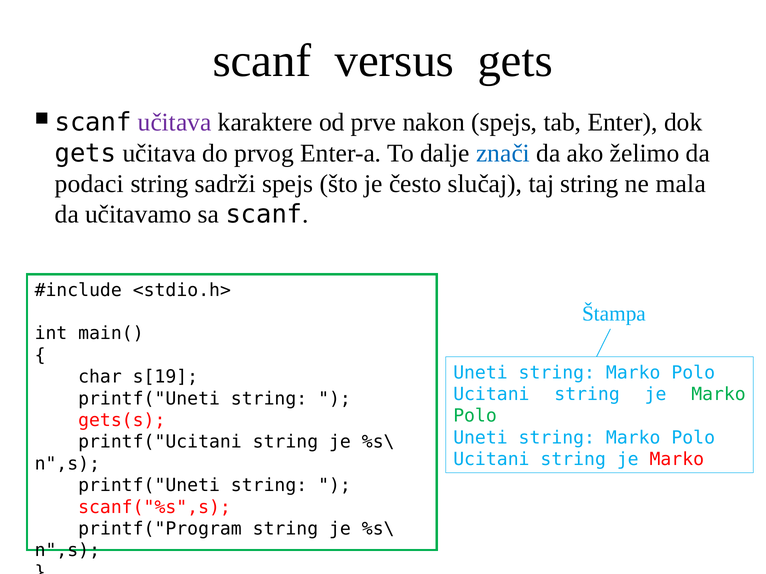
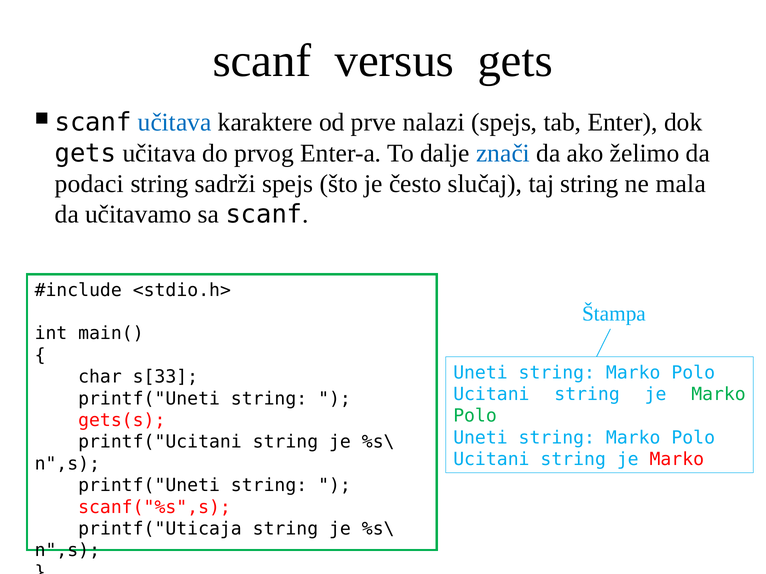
učitava at (175, 123) colour: purple -> blue
nakon: nakon -> nalazi
s[19: s[19 -> s[33
printf("Program: printf("Program -> printf("Uticaja
